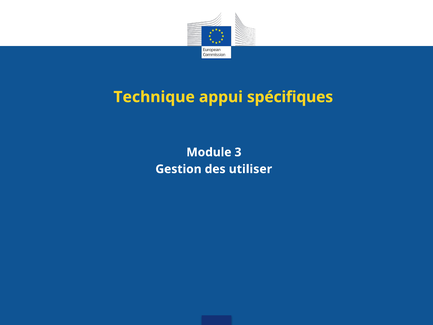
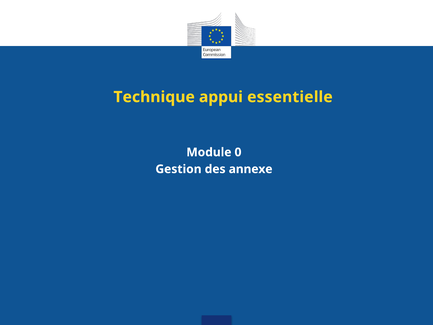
spécifiques: spécifiques -> essentielle
3: 3 -> 0
utiliser: utiliser -> annexe
